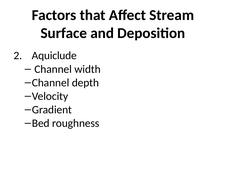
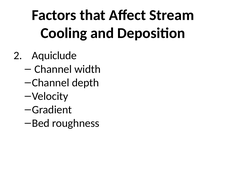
Surface: Surface -> Cooling
